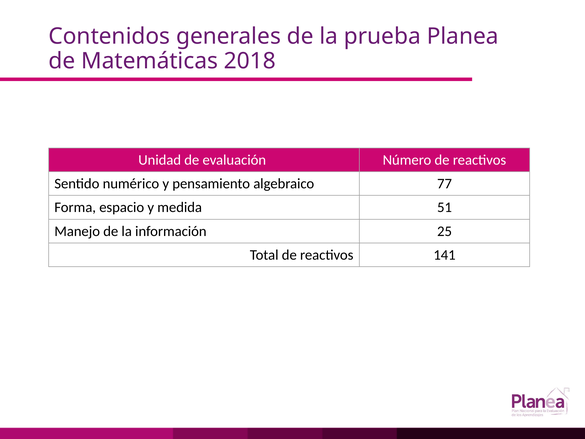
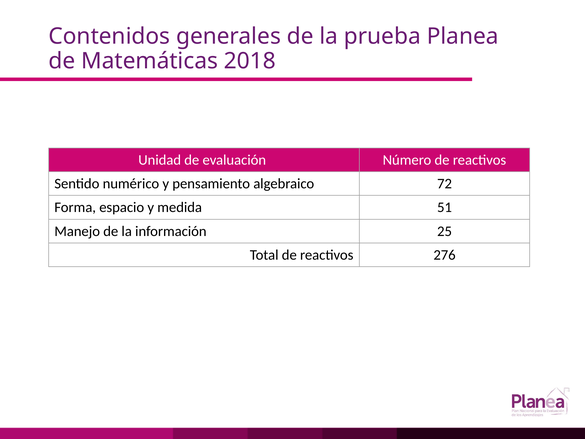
77: 77 -> 72
141: 141 -> 276
